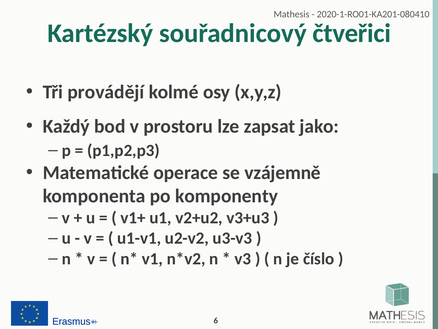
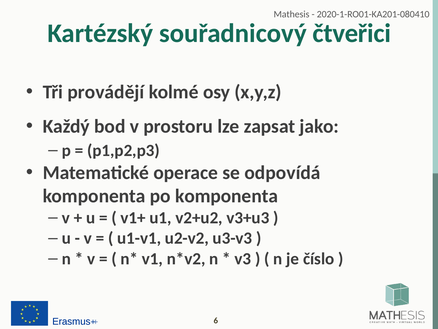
vzájemně: vzájemně -> odpovídá
po komponenty: komponenty -> komponenta
